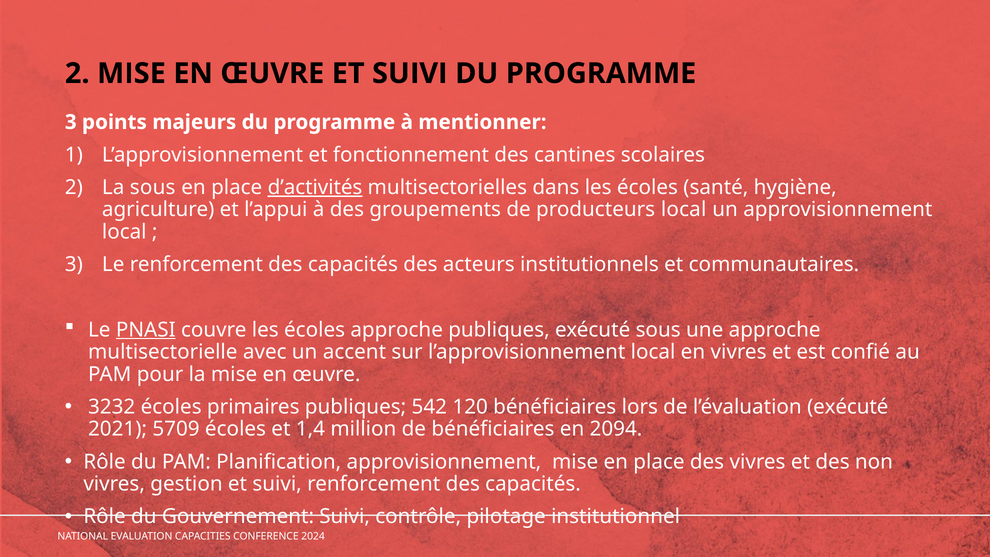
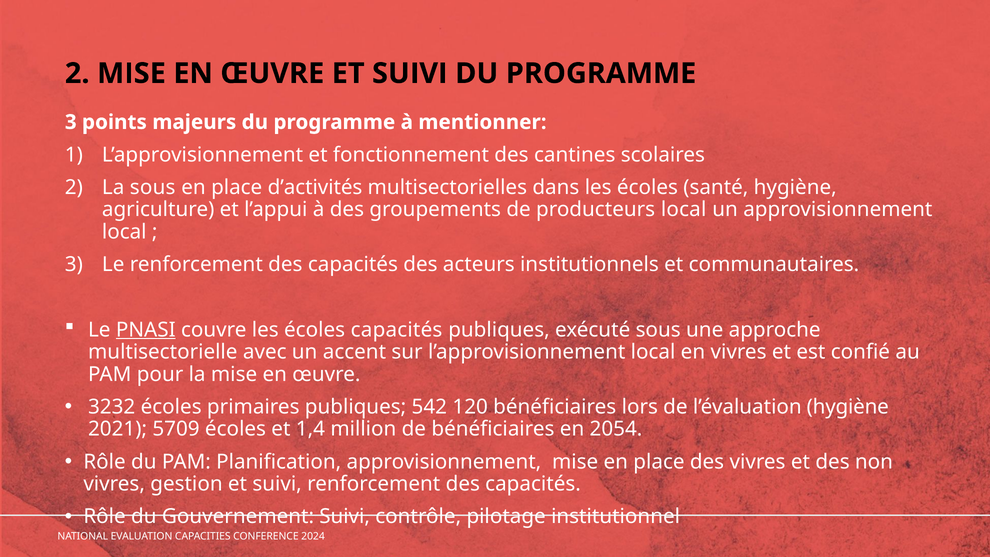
d’activités underline: present -> none
écoles approche: approche -> capacités
l’évaluation exécuté: exécuté -> hygiène
2094: 2094 -> 2054
